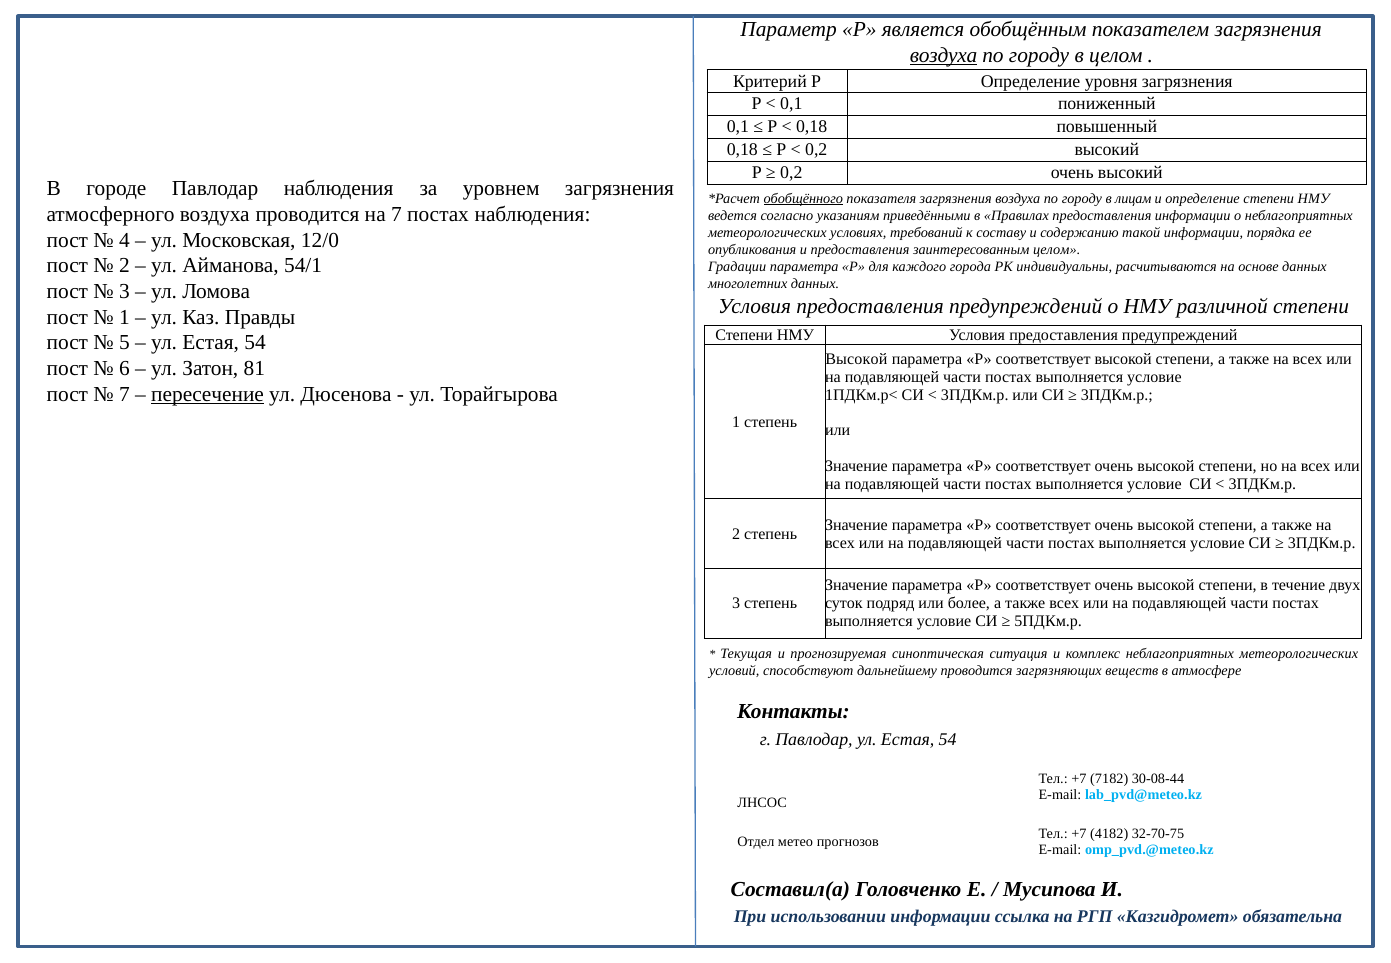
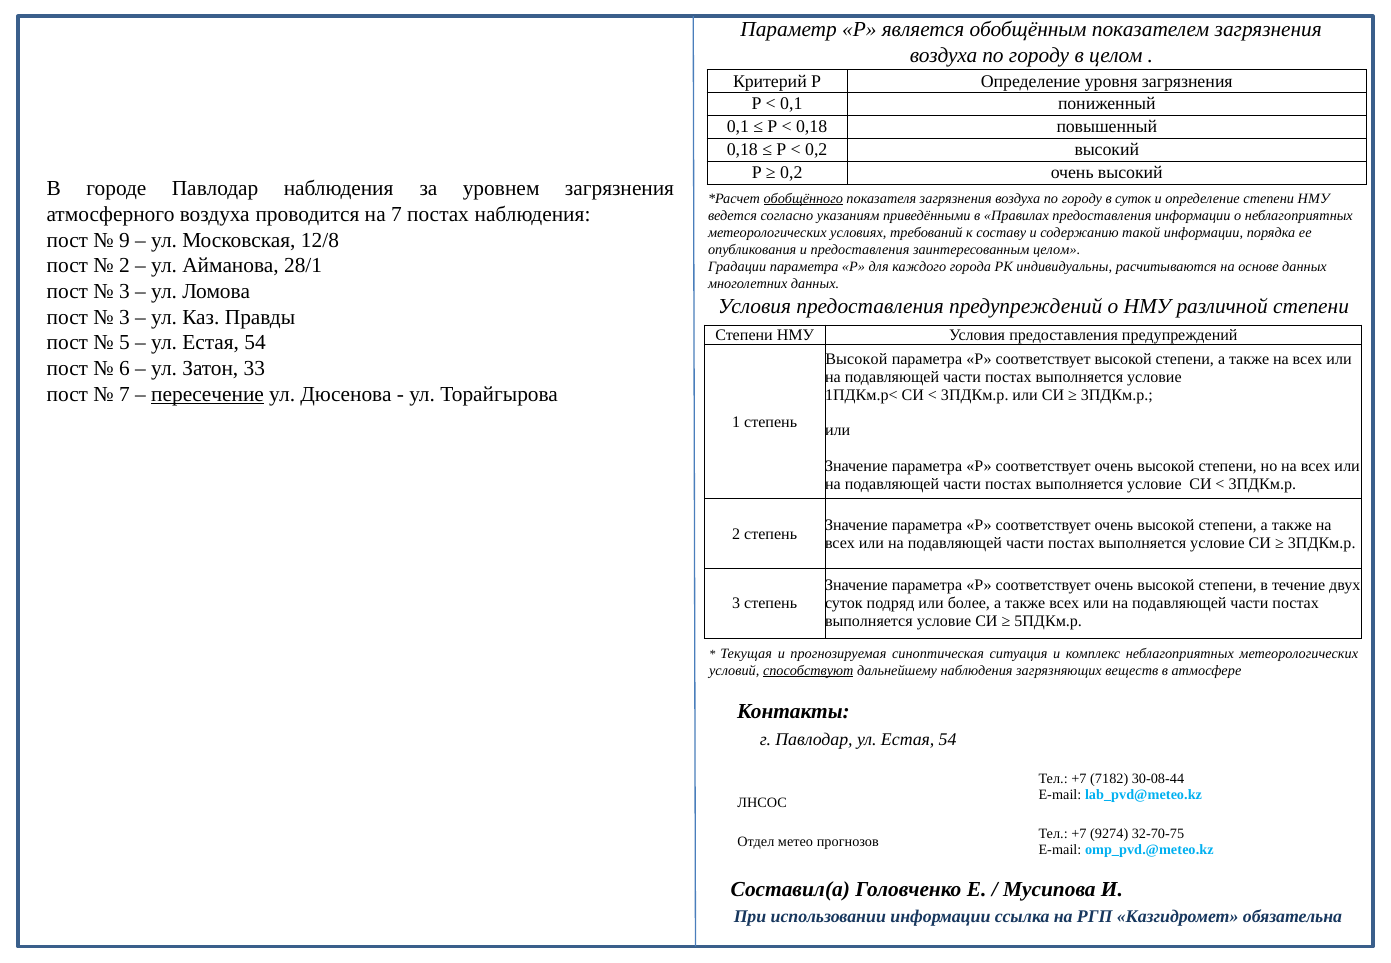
воздуха at (944, 55) underline: present -> none
в лицам: лицам -> суток
4: 4 -> 9
12/0: 12/0 -> 12/8
54/1: 54/1 -> 28/1
1 at (124, 317): 1 -> 3
81: 81 -> 33
способствуют underline: none -> present
дальнейшему проводится: проводится -> наблюдения
4182: 4182 -> 9274
